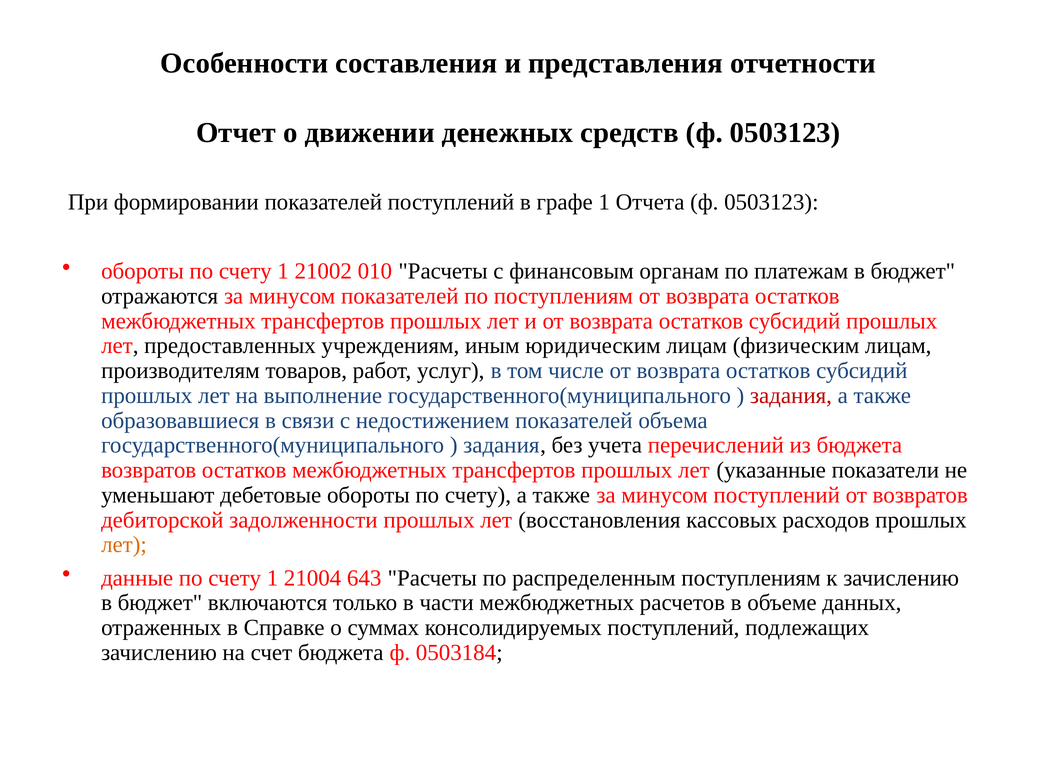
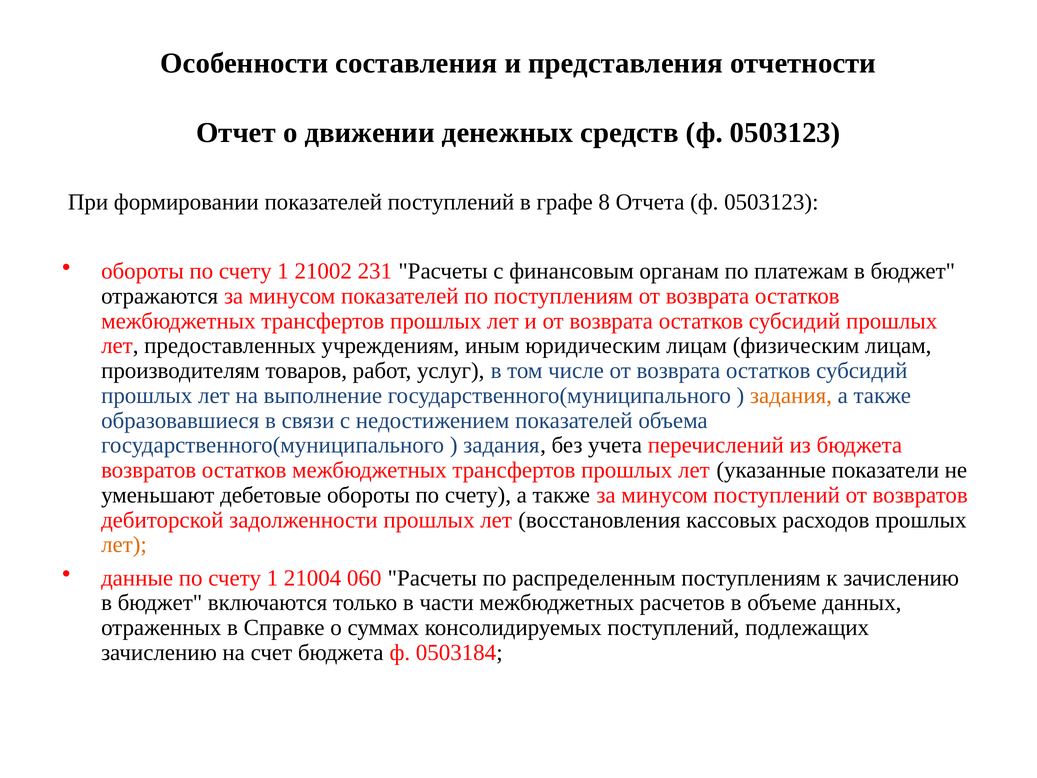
графе 1: 1 -> 8
010: 010 -> 231
задания at (791, 395) colour: red -> orange
643: 643 -> 060
